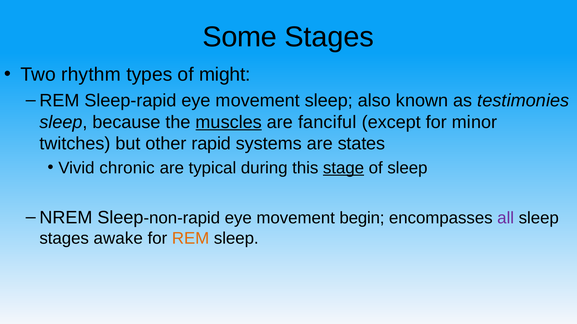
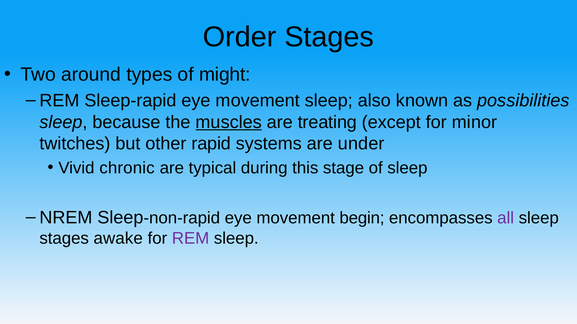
Some: Some -> Order
rhythm: rhythm -> around
testimonies: testimonies -> possibilities
fanciful: fanciful -> treating
states: states -> under
stage underline: present -> none
REM at (191, 239) colour: orange -> purple
